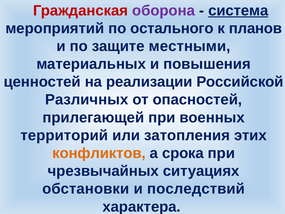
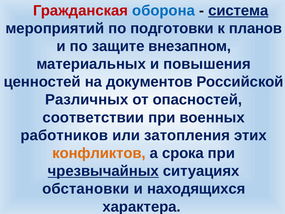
оборона colour: purple -> blue
остального: остального -> подготовки
местными: местными -> внезапном
реализации: реализации -> документов
прилегающей: прилегающей -> соответствии
территорий: территорий -> работников
чрезвычайных underline: none -> present
последствий: последствий -> находящихся
